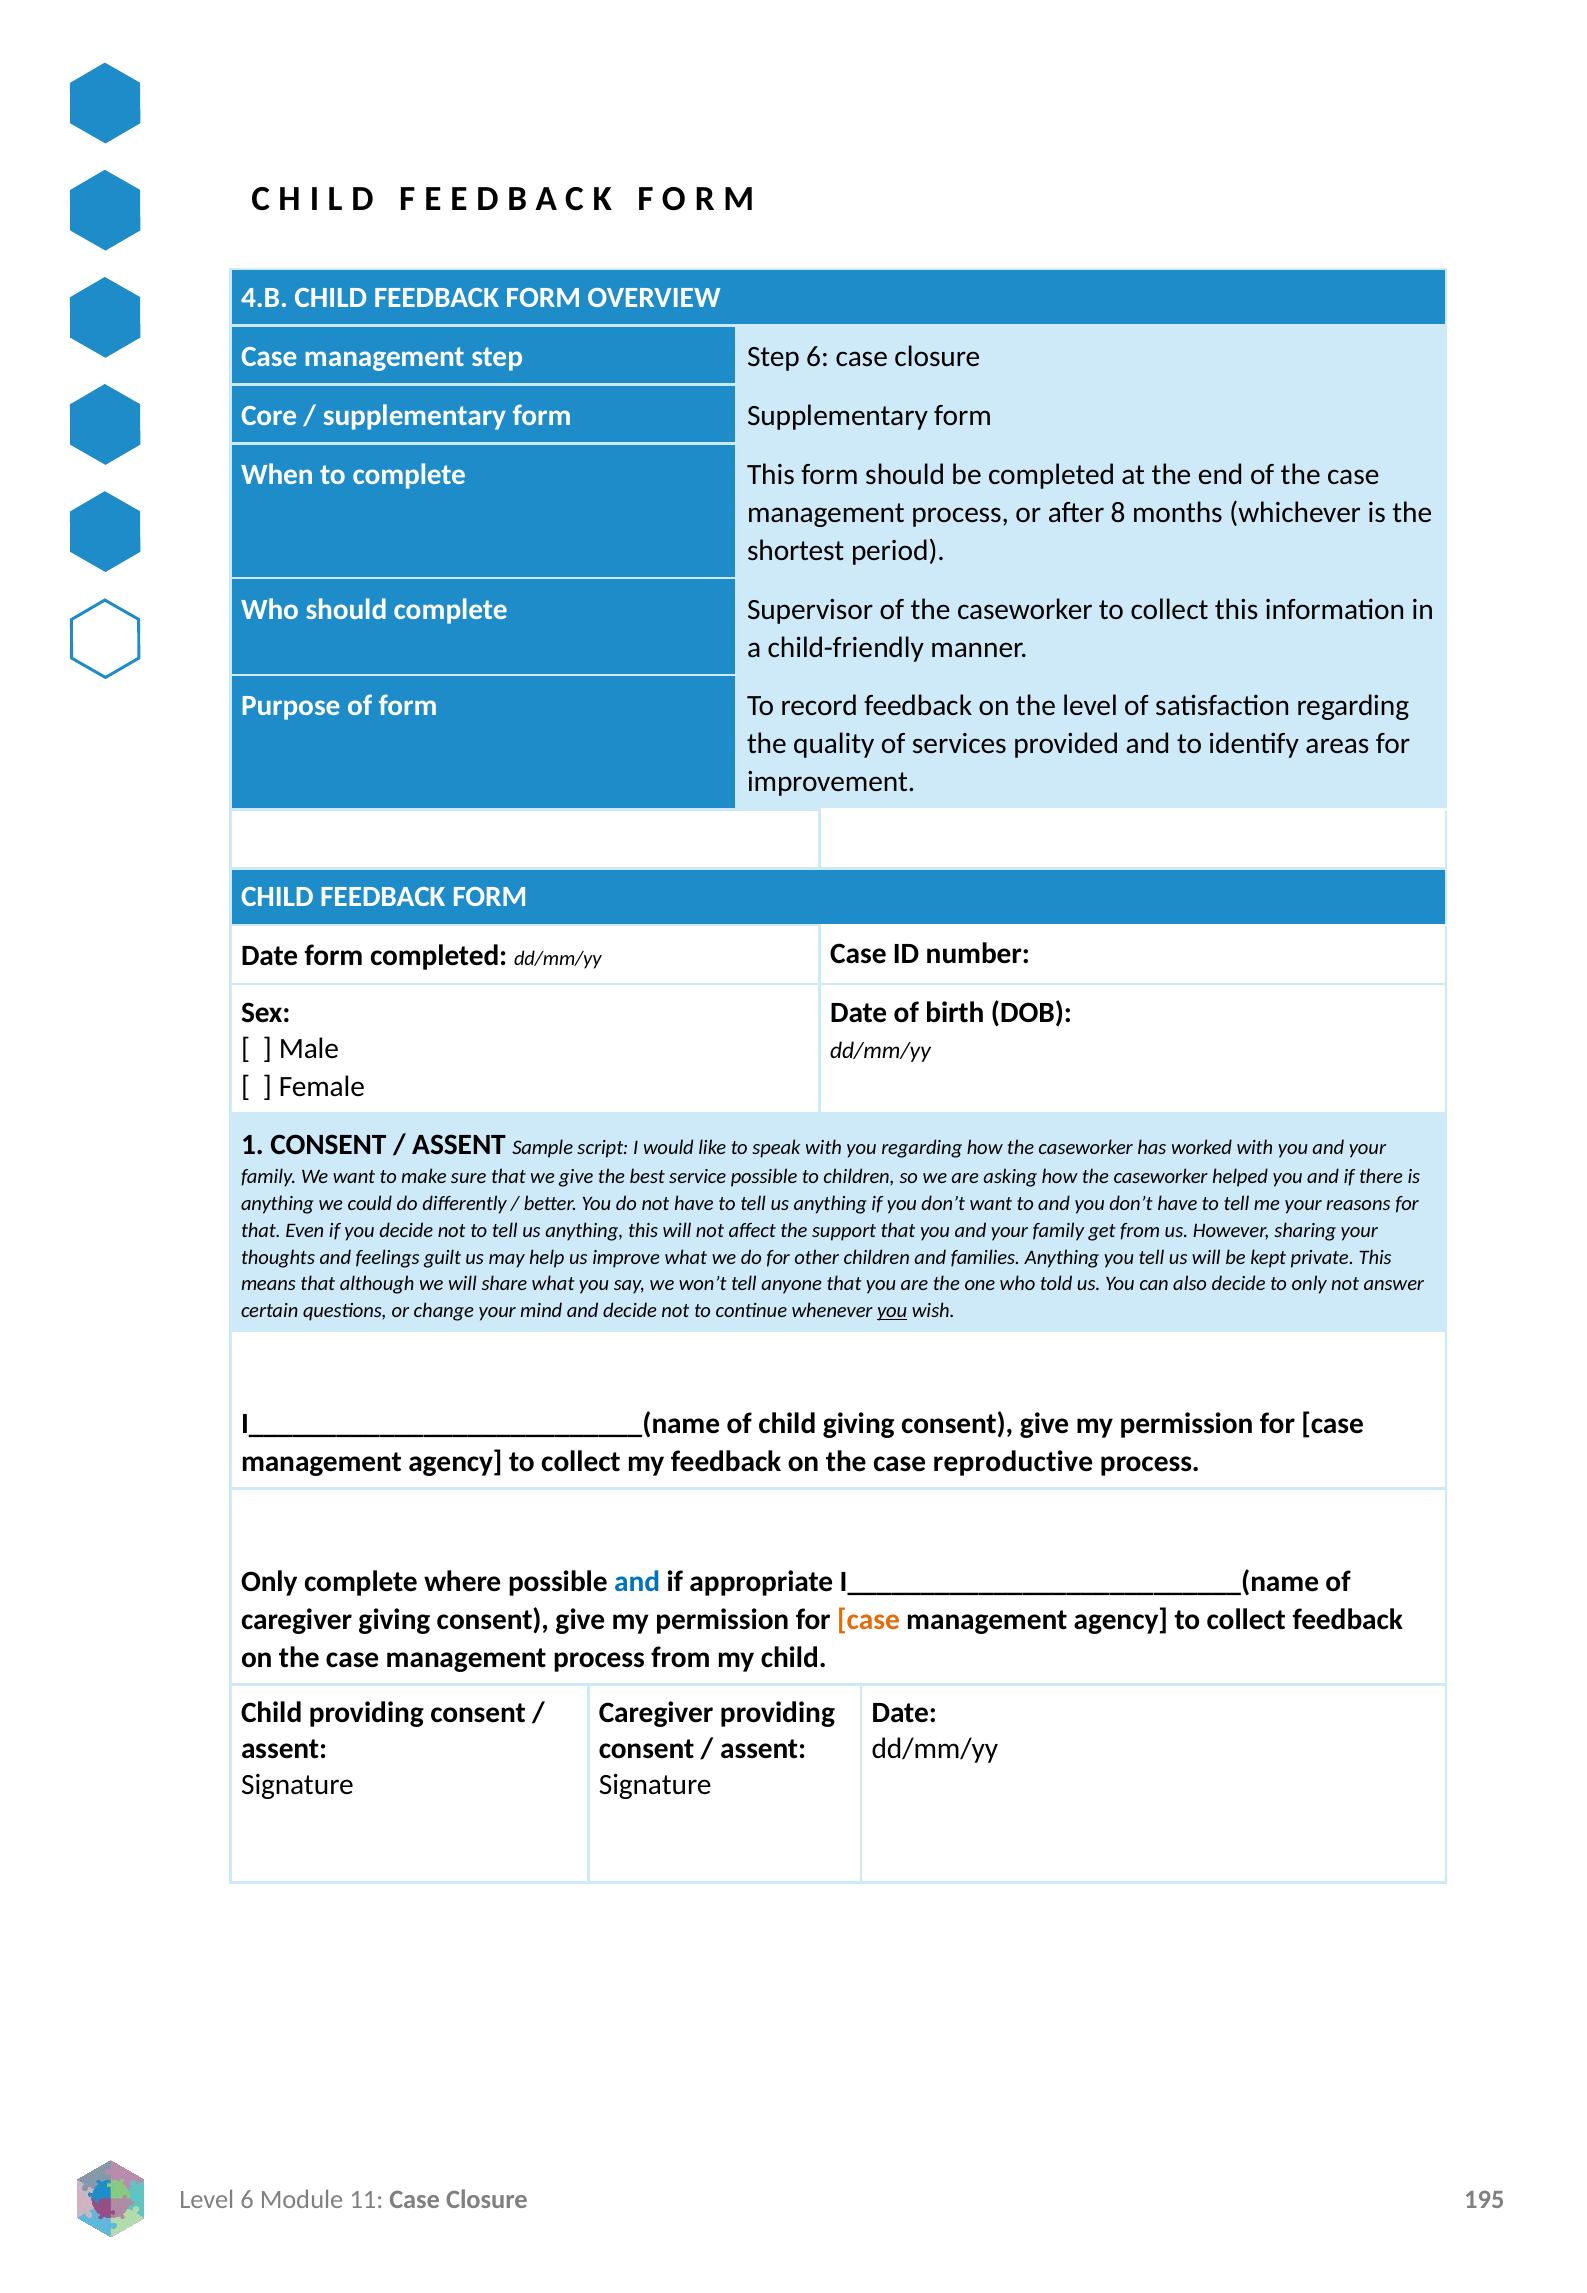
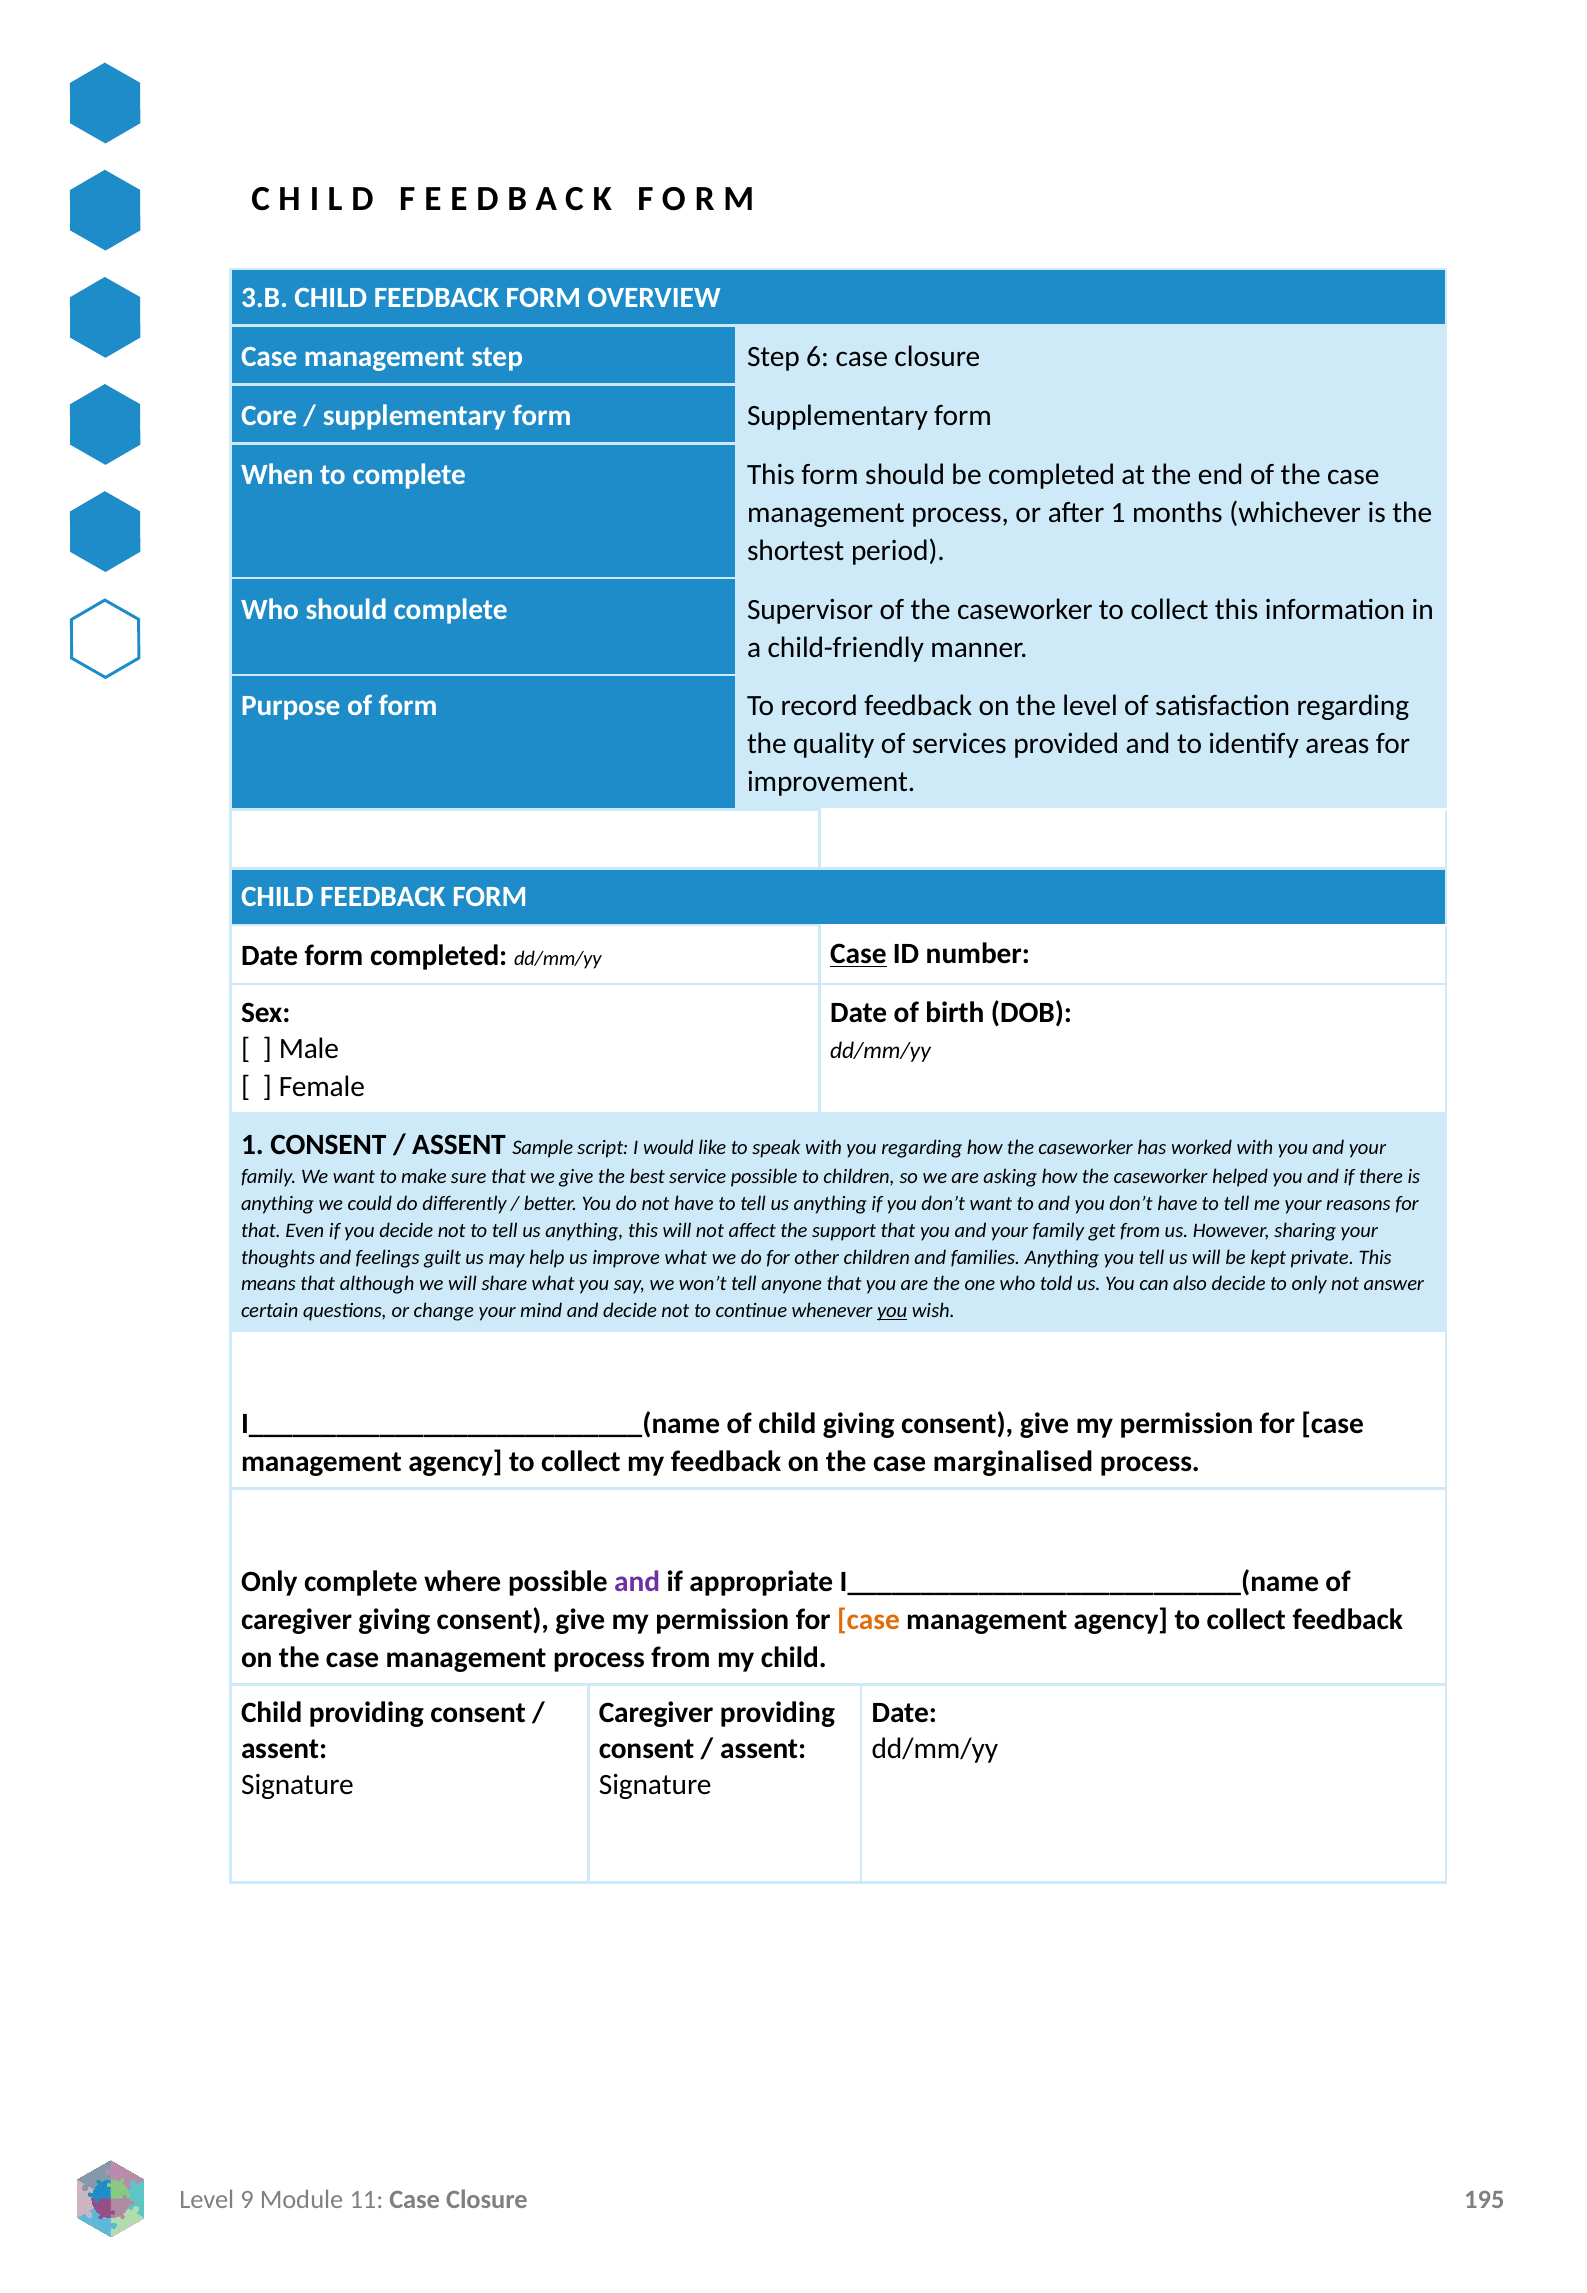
4.B: 4.B -> 3.B
after 8: 8 -> 1
Case at (858, 953) underline: none -> present
reproductive: reproductive -> marginalised
and at (637, 1581) colour: blue -> purple
Level 6: 6 -> 9
